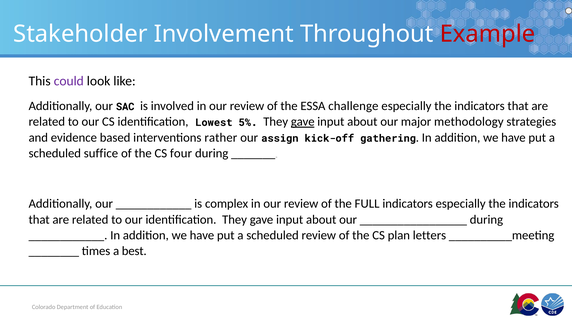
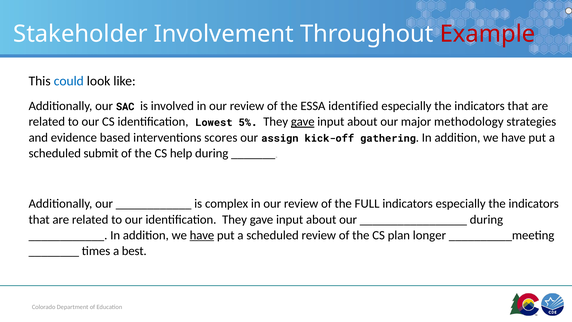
could colour: purple -> blue
challenge: challenge -> identified
rather: rather -> scores
suffice: suffice -> submit
four: four -> help
have at (202, 235) underline: none -> present
letters: letters -> longer
